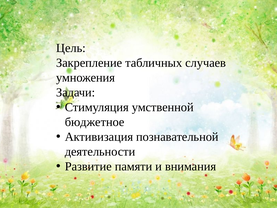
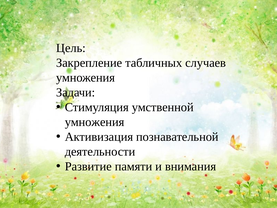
бюджетное at (95, 122): бюджетное -> умножения
